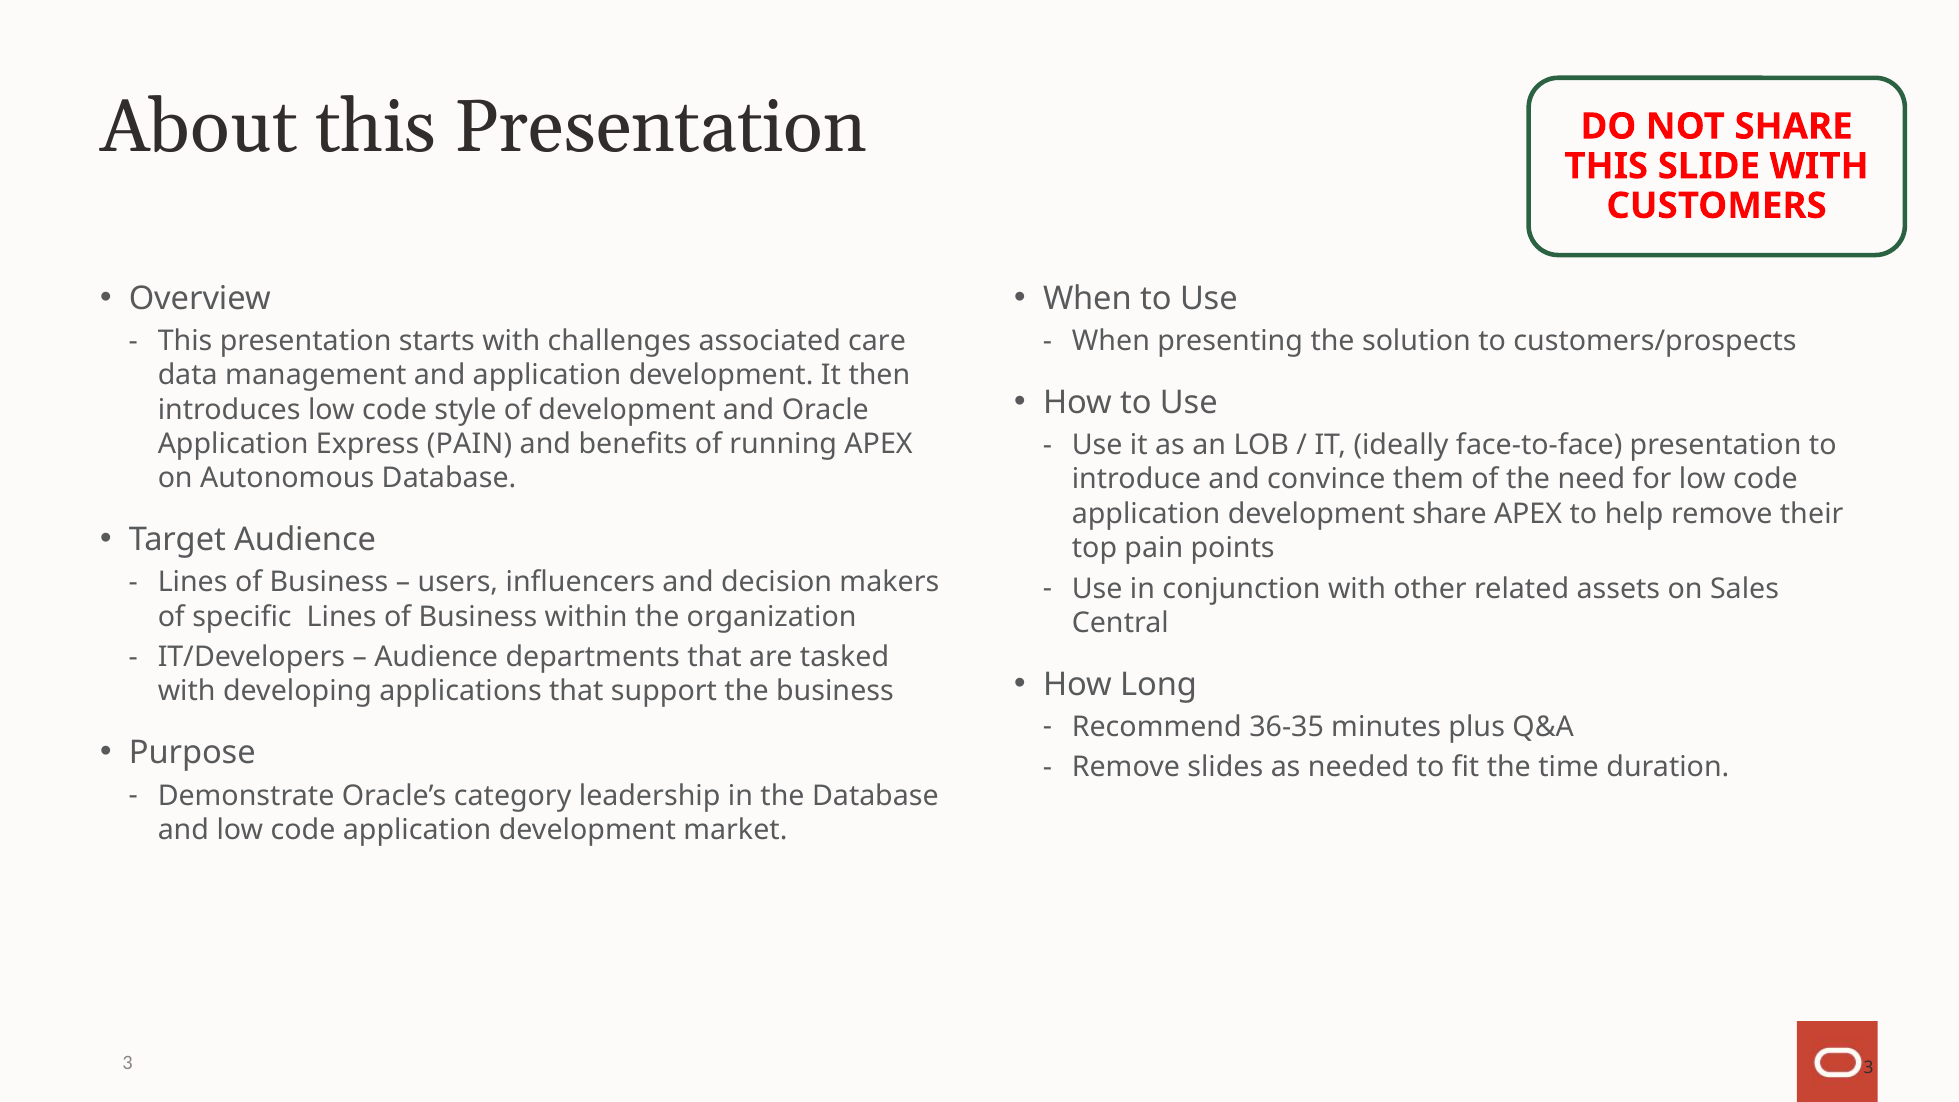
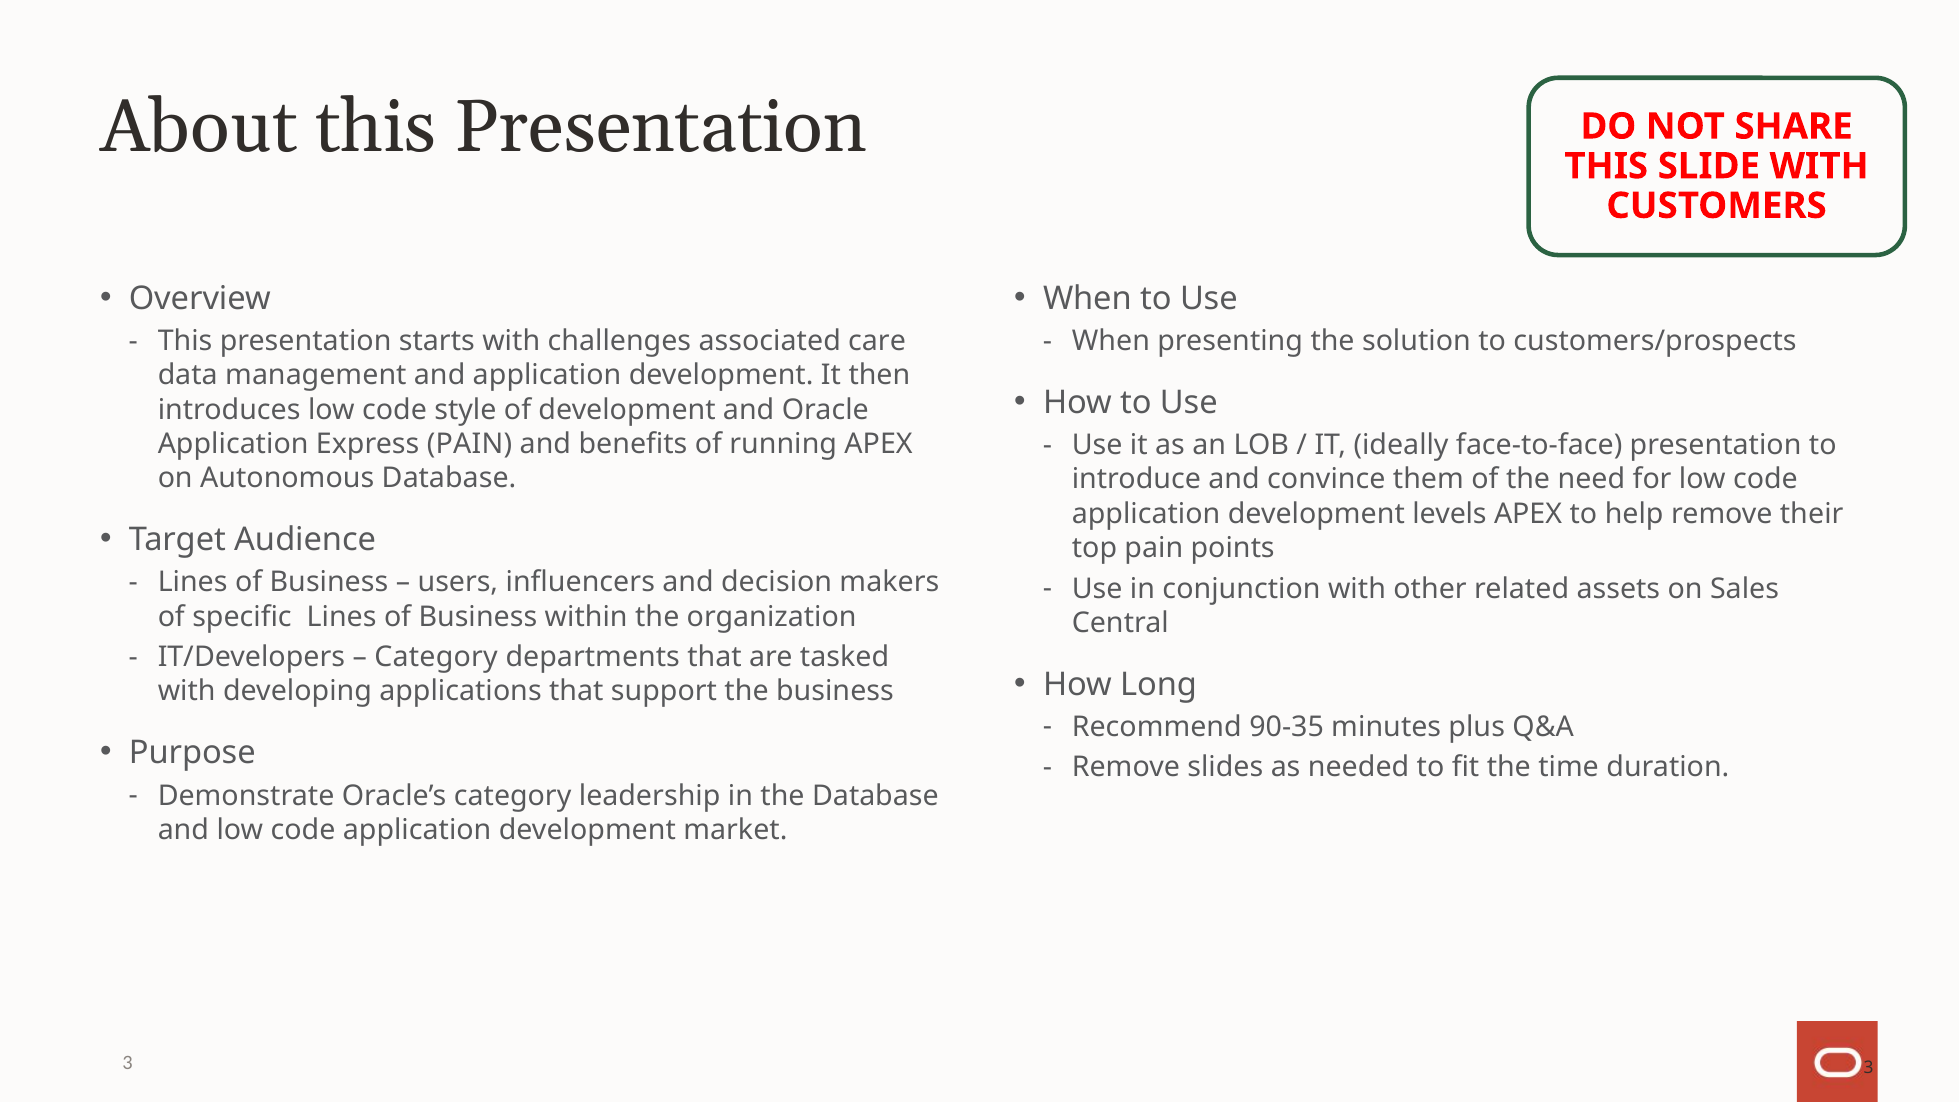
development share: share -> levels
Audience at (436, 657): Audience -> Category
36-35: 36-35 -> 90-35
